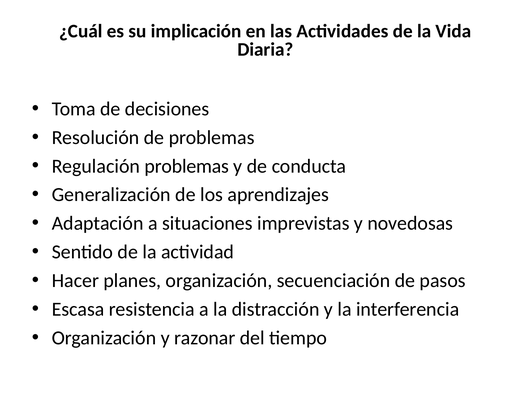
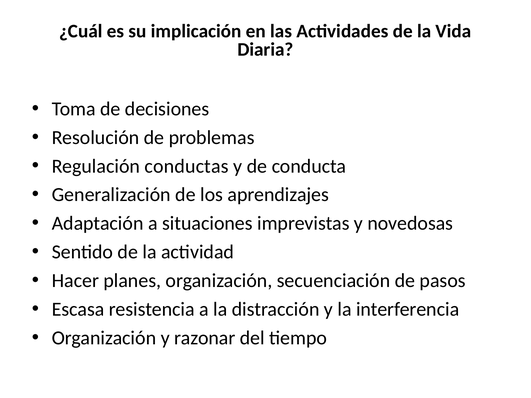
Regulación problemas: problemas -> conductas
